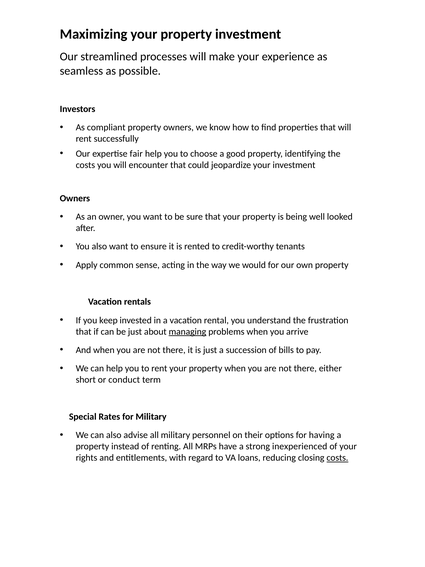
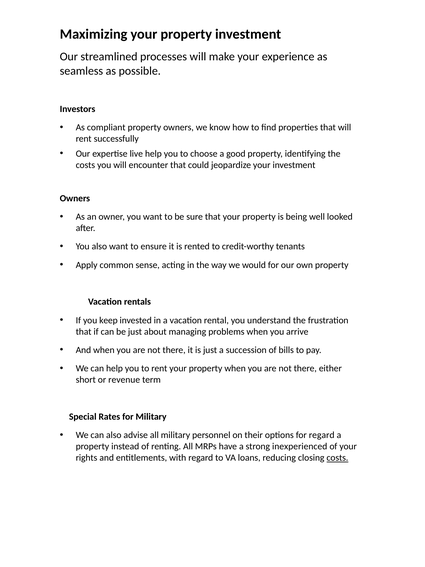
fair: fair -> live
managing underline: present -> none
conduct: conduct -> revenue
for having: having -> regard
